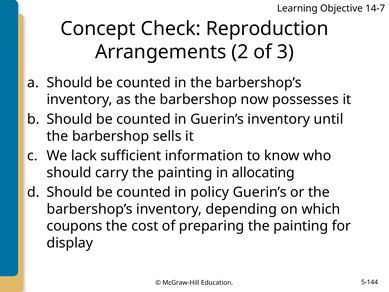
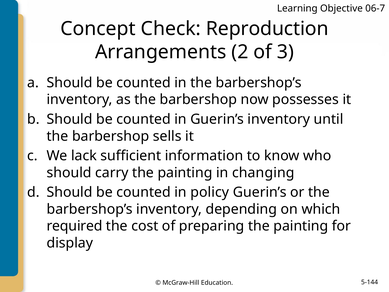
14-7: 14-7 -> 06-7
allocating: allocating -> changing
coupons: coupons -> required
